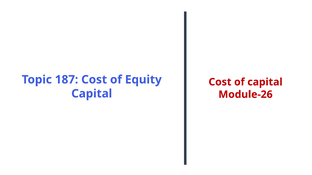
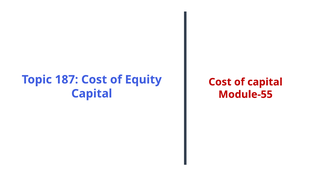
Module-26: Module-26 -> Module-55
